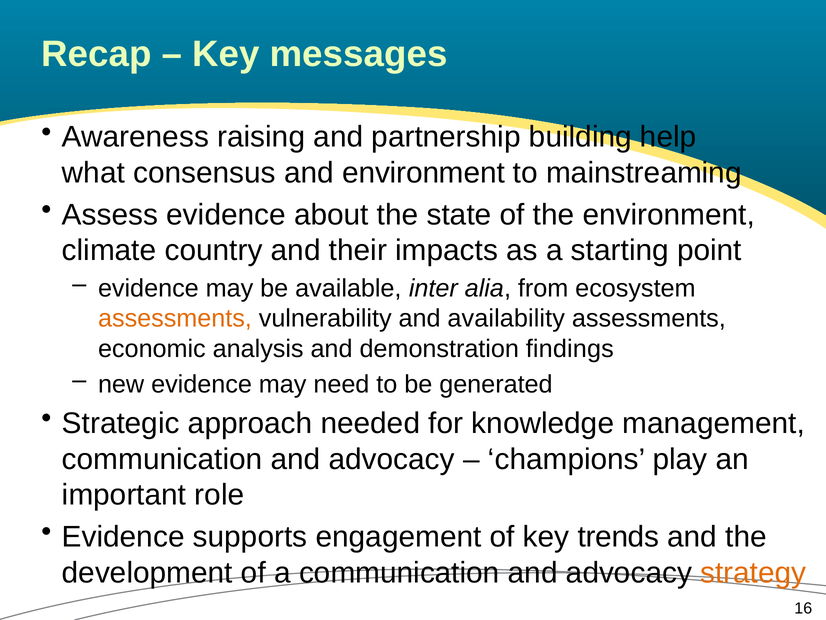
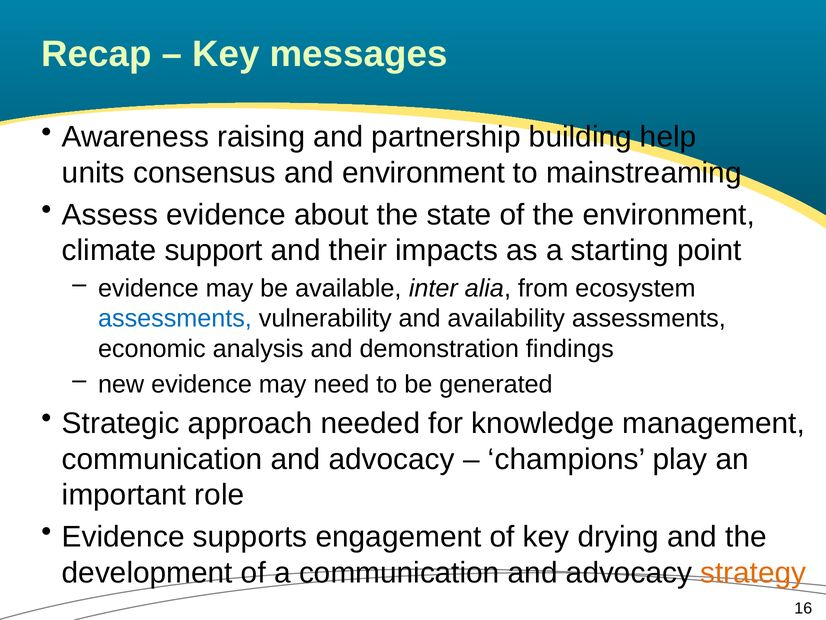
what: what -> units
country: country -> support
assessments at (175, 318) colour: orange -> blue
trends: trends -> drying
